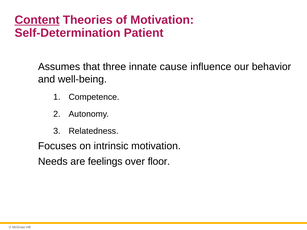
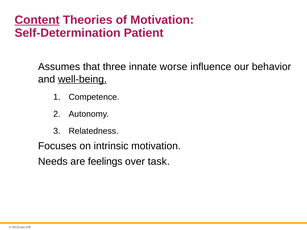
cause: cause -> worse
well-being underline: none -> present
floor: floor -> task
